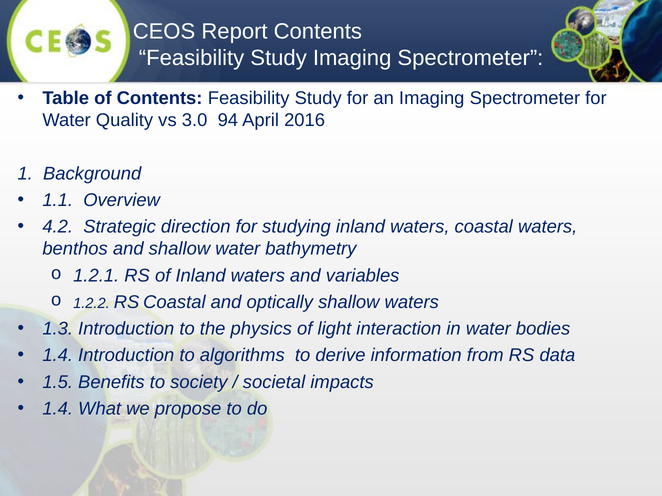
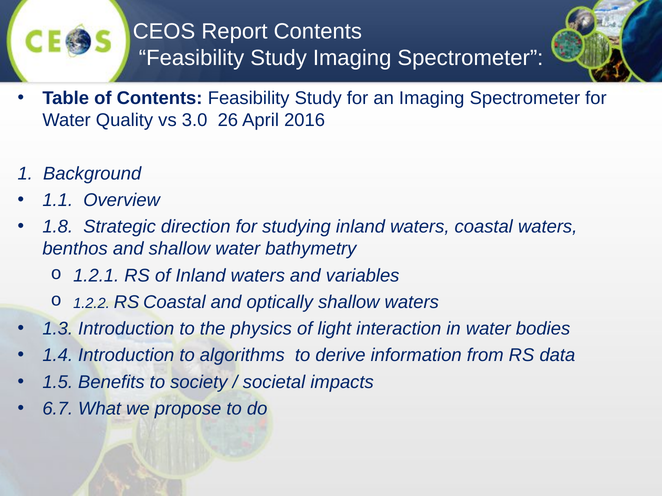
94: 94 -> 26
4.2: 4.2 -> 1.8
1.4 at (58, 409): 1.4 -> 6.7
